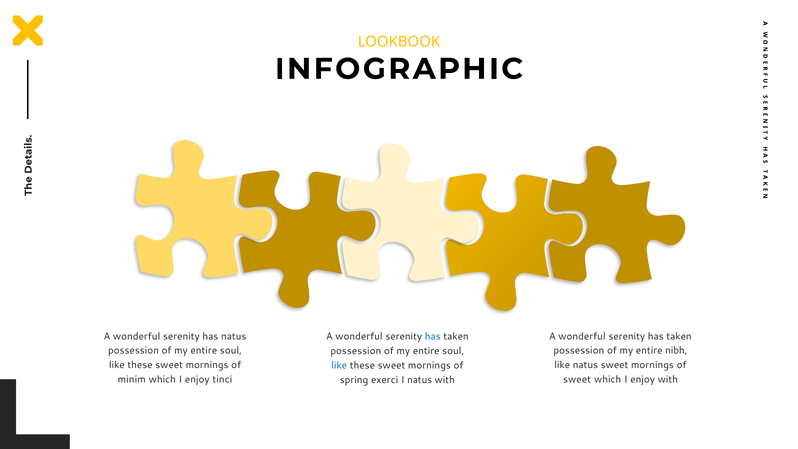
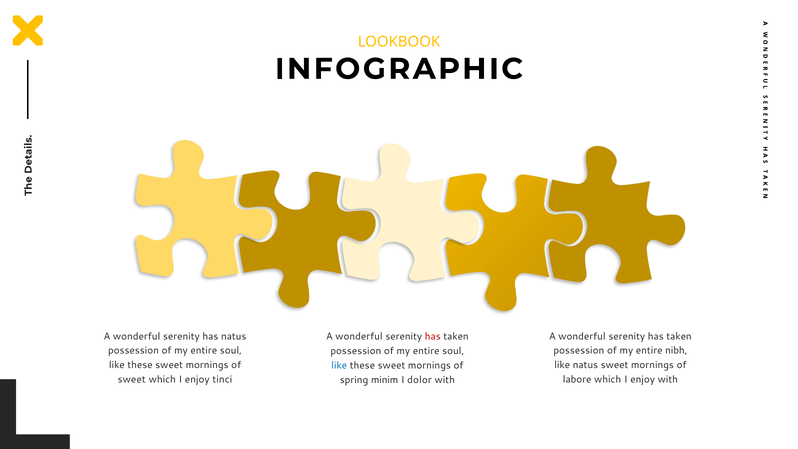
has at (433, 337) colour: blue -> red
minim at (132, 379): minim -> sweet
sweet at (577, 379): sweet -> labore
exerci: exerci -> minim
I natus: natus -> dolor
